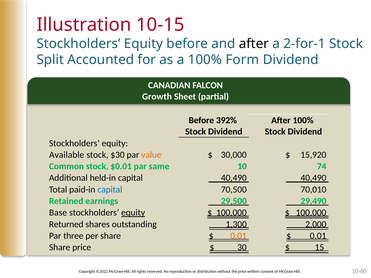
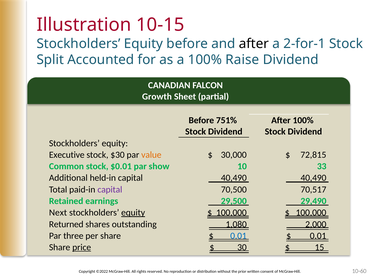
Form: Form -> Raise
392%: 392% -> 751%
Available: Available -> Executive
15,920: 15,920 -> 72,815
same: same -> show
74: 74 -> 33
capital at (110, 190) colour: blue -> purple
70,010: 70,010 -> 70,517
Base: Base -> Next
1,300: 1,300 -> 1,080
0.01 at (238, 236) colour: orange -> blue
price underline: none -> present
